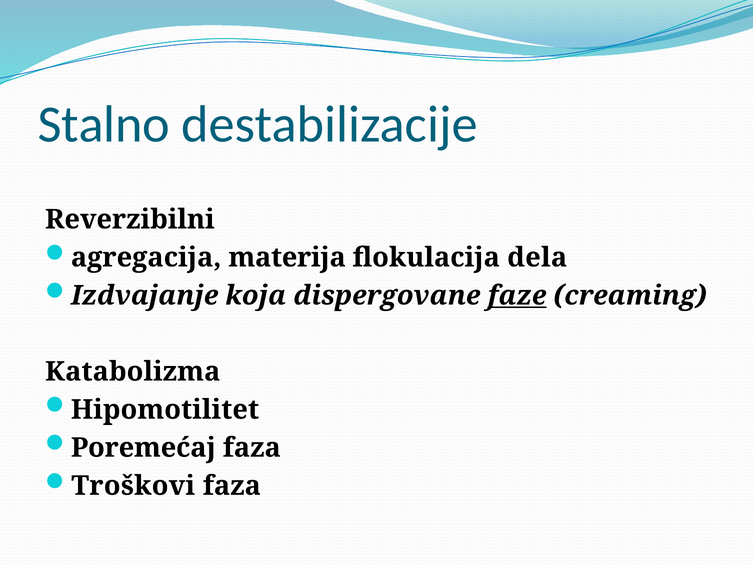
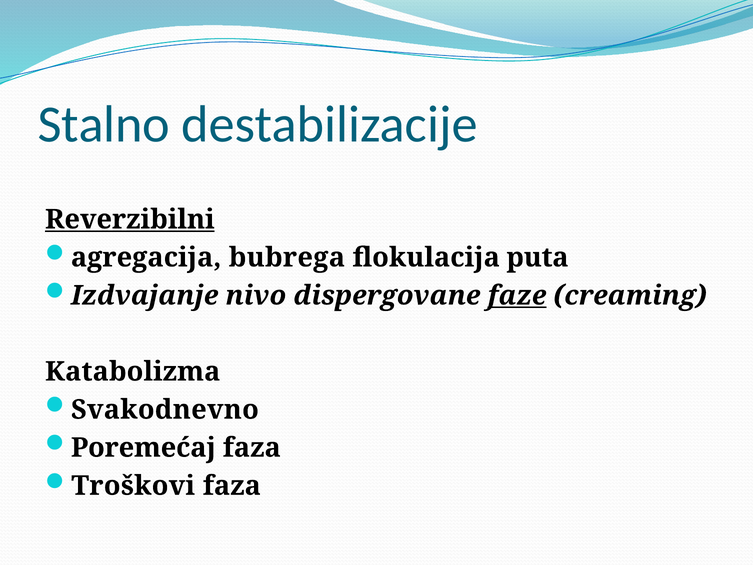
Reverzibilni underline: none -> present
materija: materija -> bubrega
dela: dela -> puta
koja: koja -> nivo
Hipomotilitet: Hipomotilitet -> Svakodnevno
